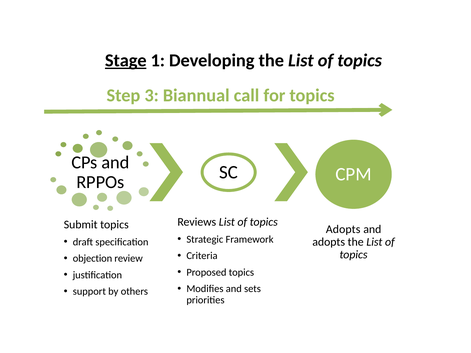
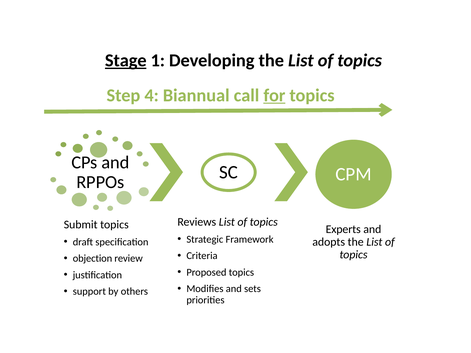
3: 3 -> 4
for underline: none -> present
Adopts at (343, 229): Adopts -> Experts
